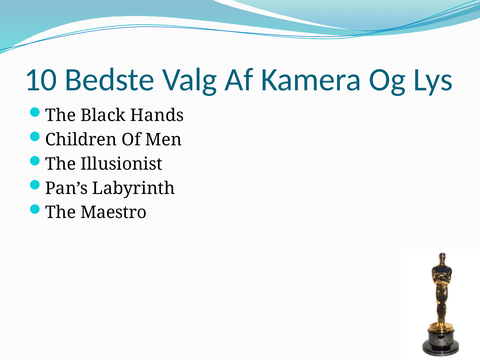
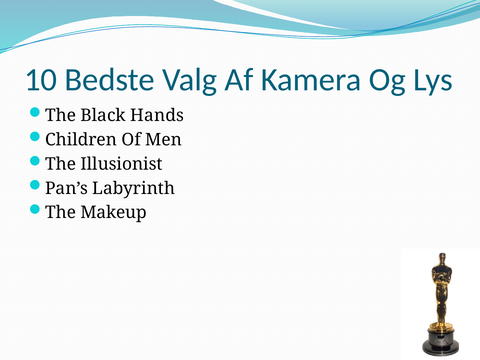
Maestro: Maestro -> Makeup
